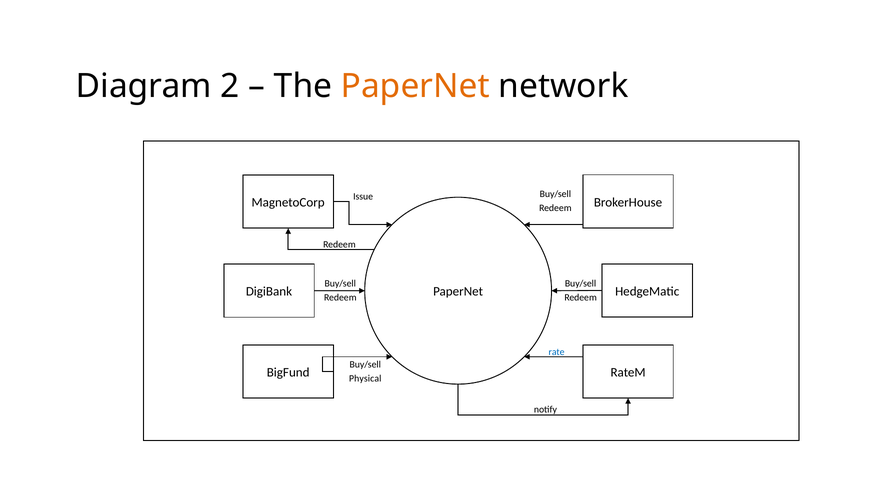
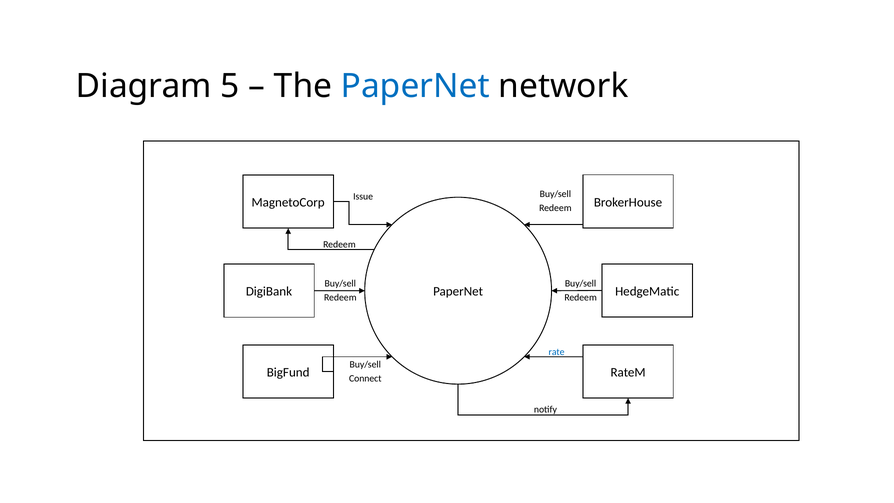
2: 2 -> 5
PaperNet at (415, 86) colour: orange -> blue
Physical: Physical -> Connect
